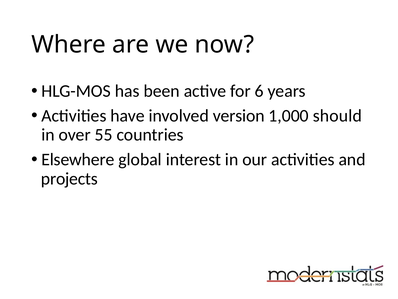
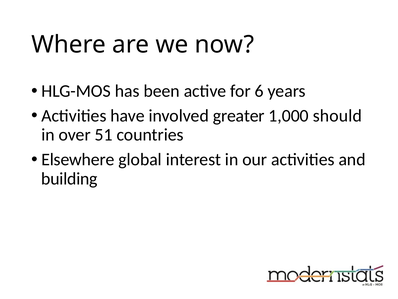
version: version -> greater
55: 55 -> 51
projects: projects -> building
